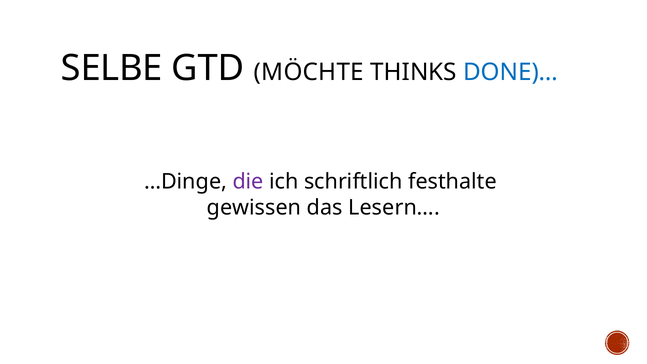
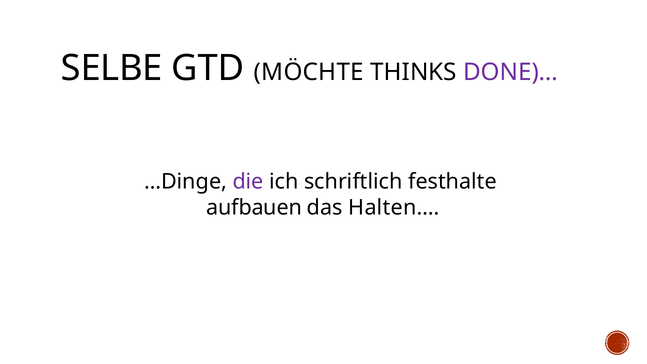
DONE)… colour: blue -> purple
gewissen: gewissen -> aufbauen
Lesern…: Lesern… -> Halten…
